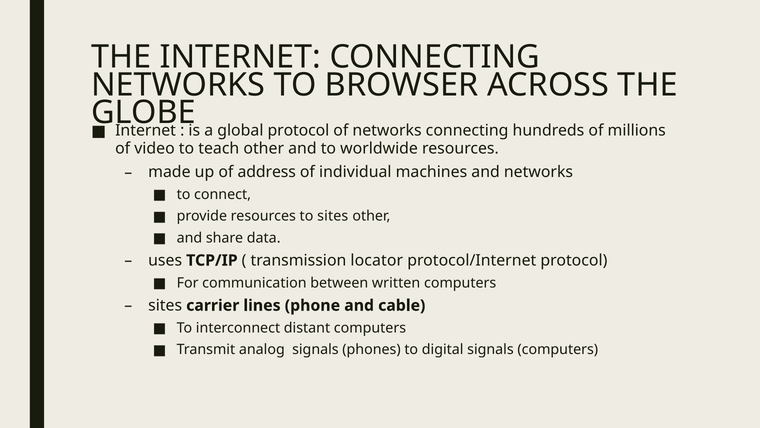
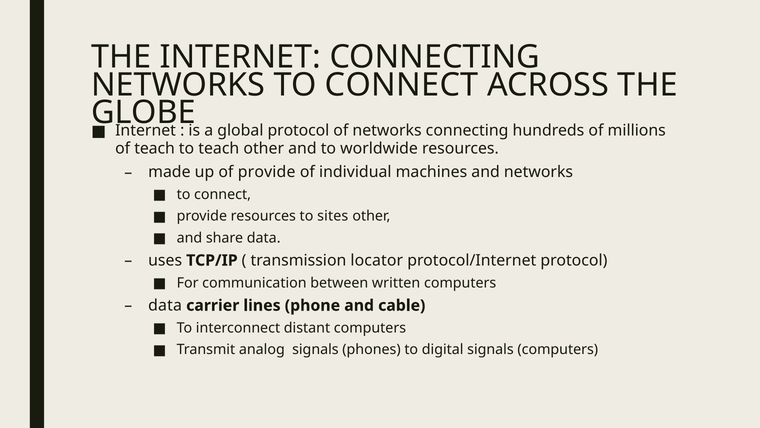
NETWORKS TO BROWSER: BROWSER -> CONNECT
of video: video -> teach
of address: address -> provide
sites at (165, 305): sites -> data
